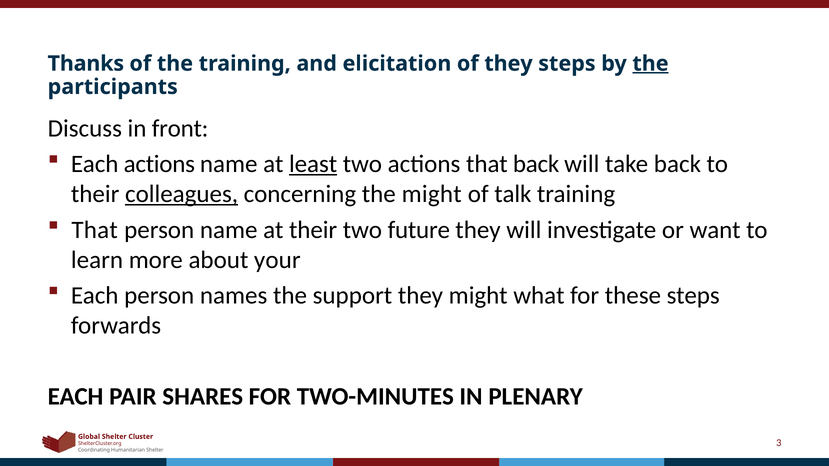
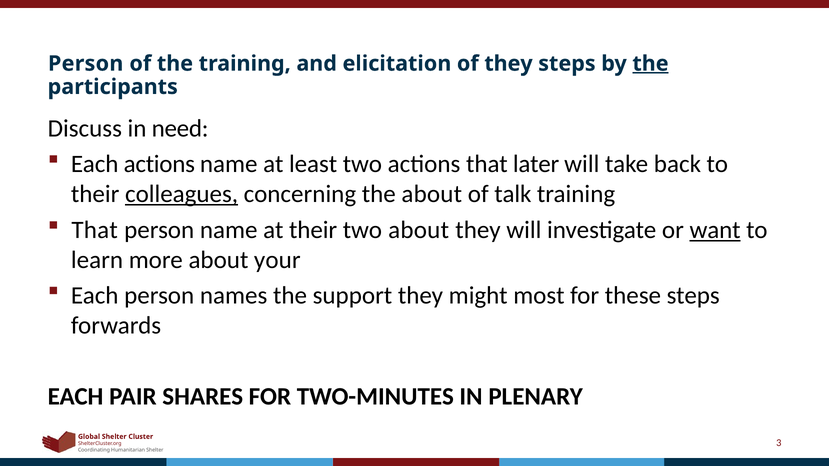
Thanks at (86, 64): Thanks -> Person
front: front -> need
least underline: present -> none
that back: back -> later
the might: might -> about
two future: future -> about
want underline: none -> present
what: what -> most
